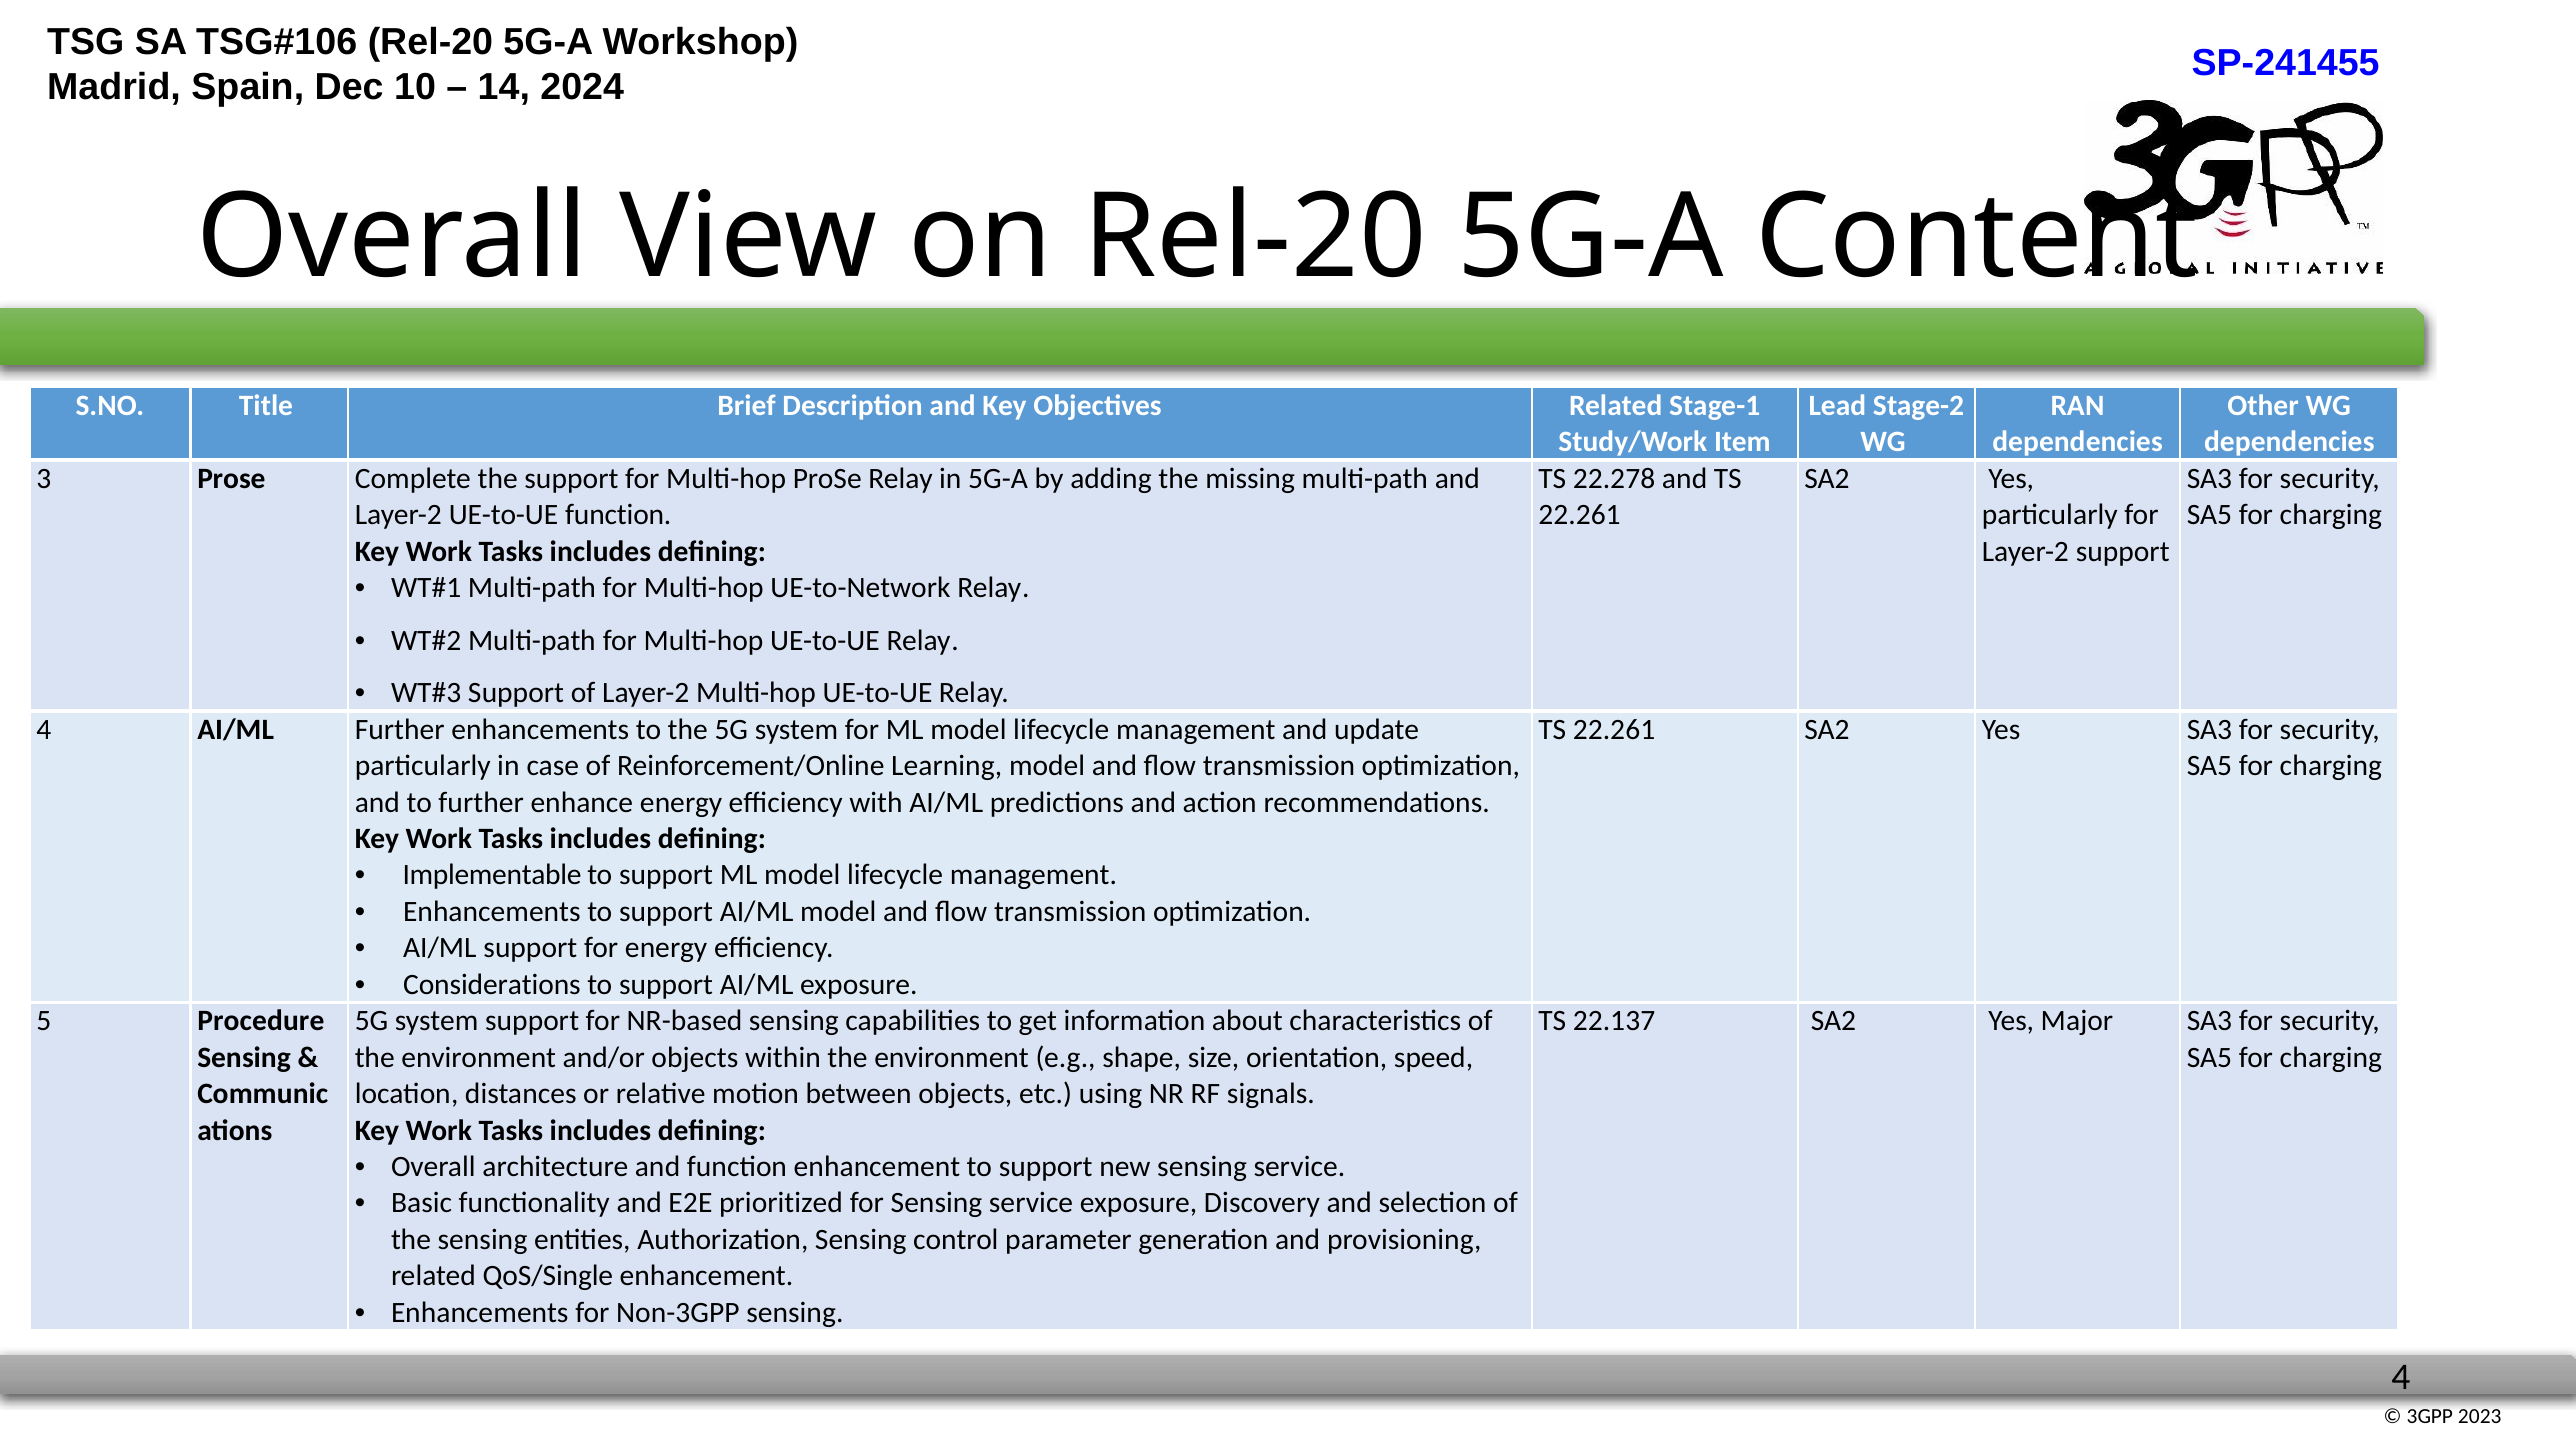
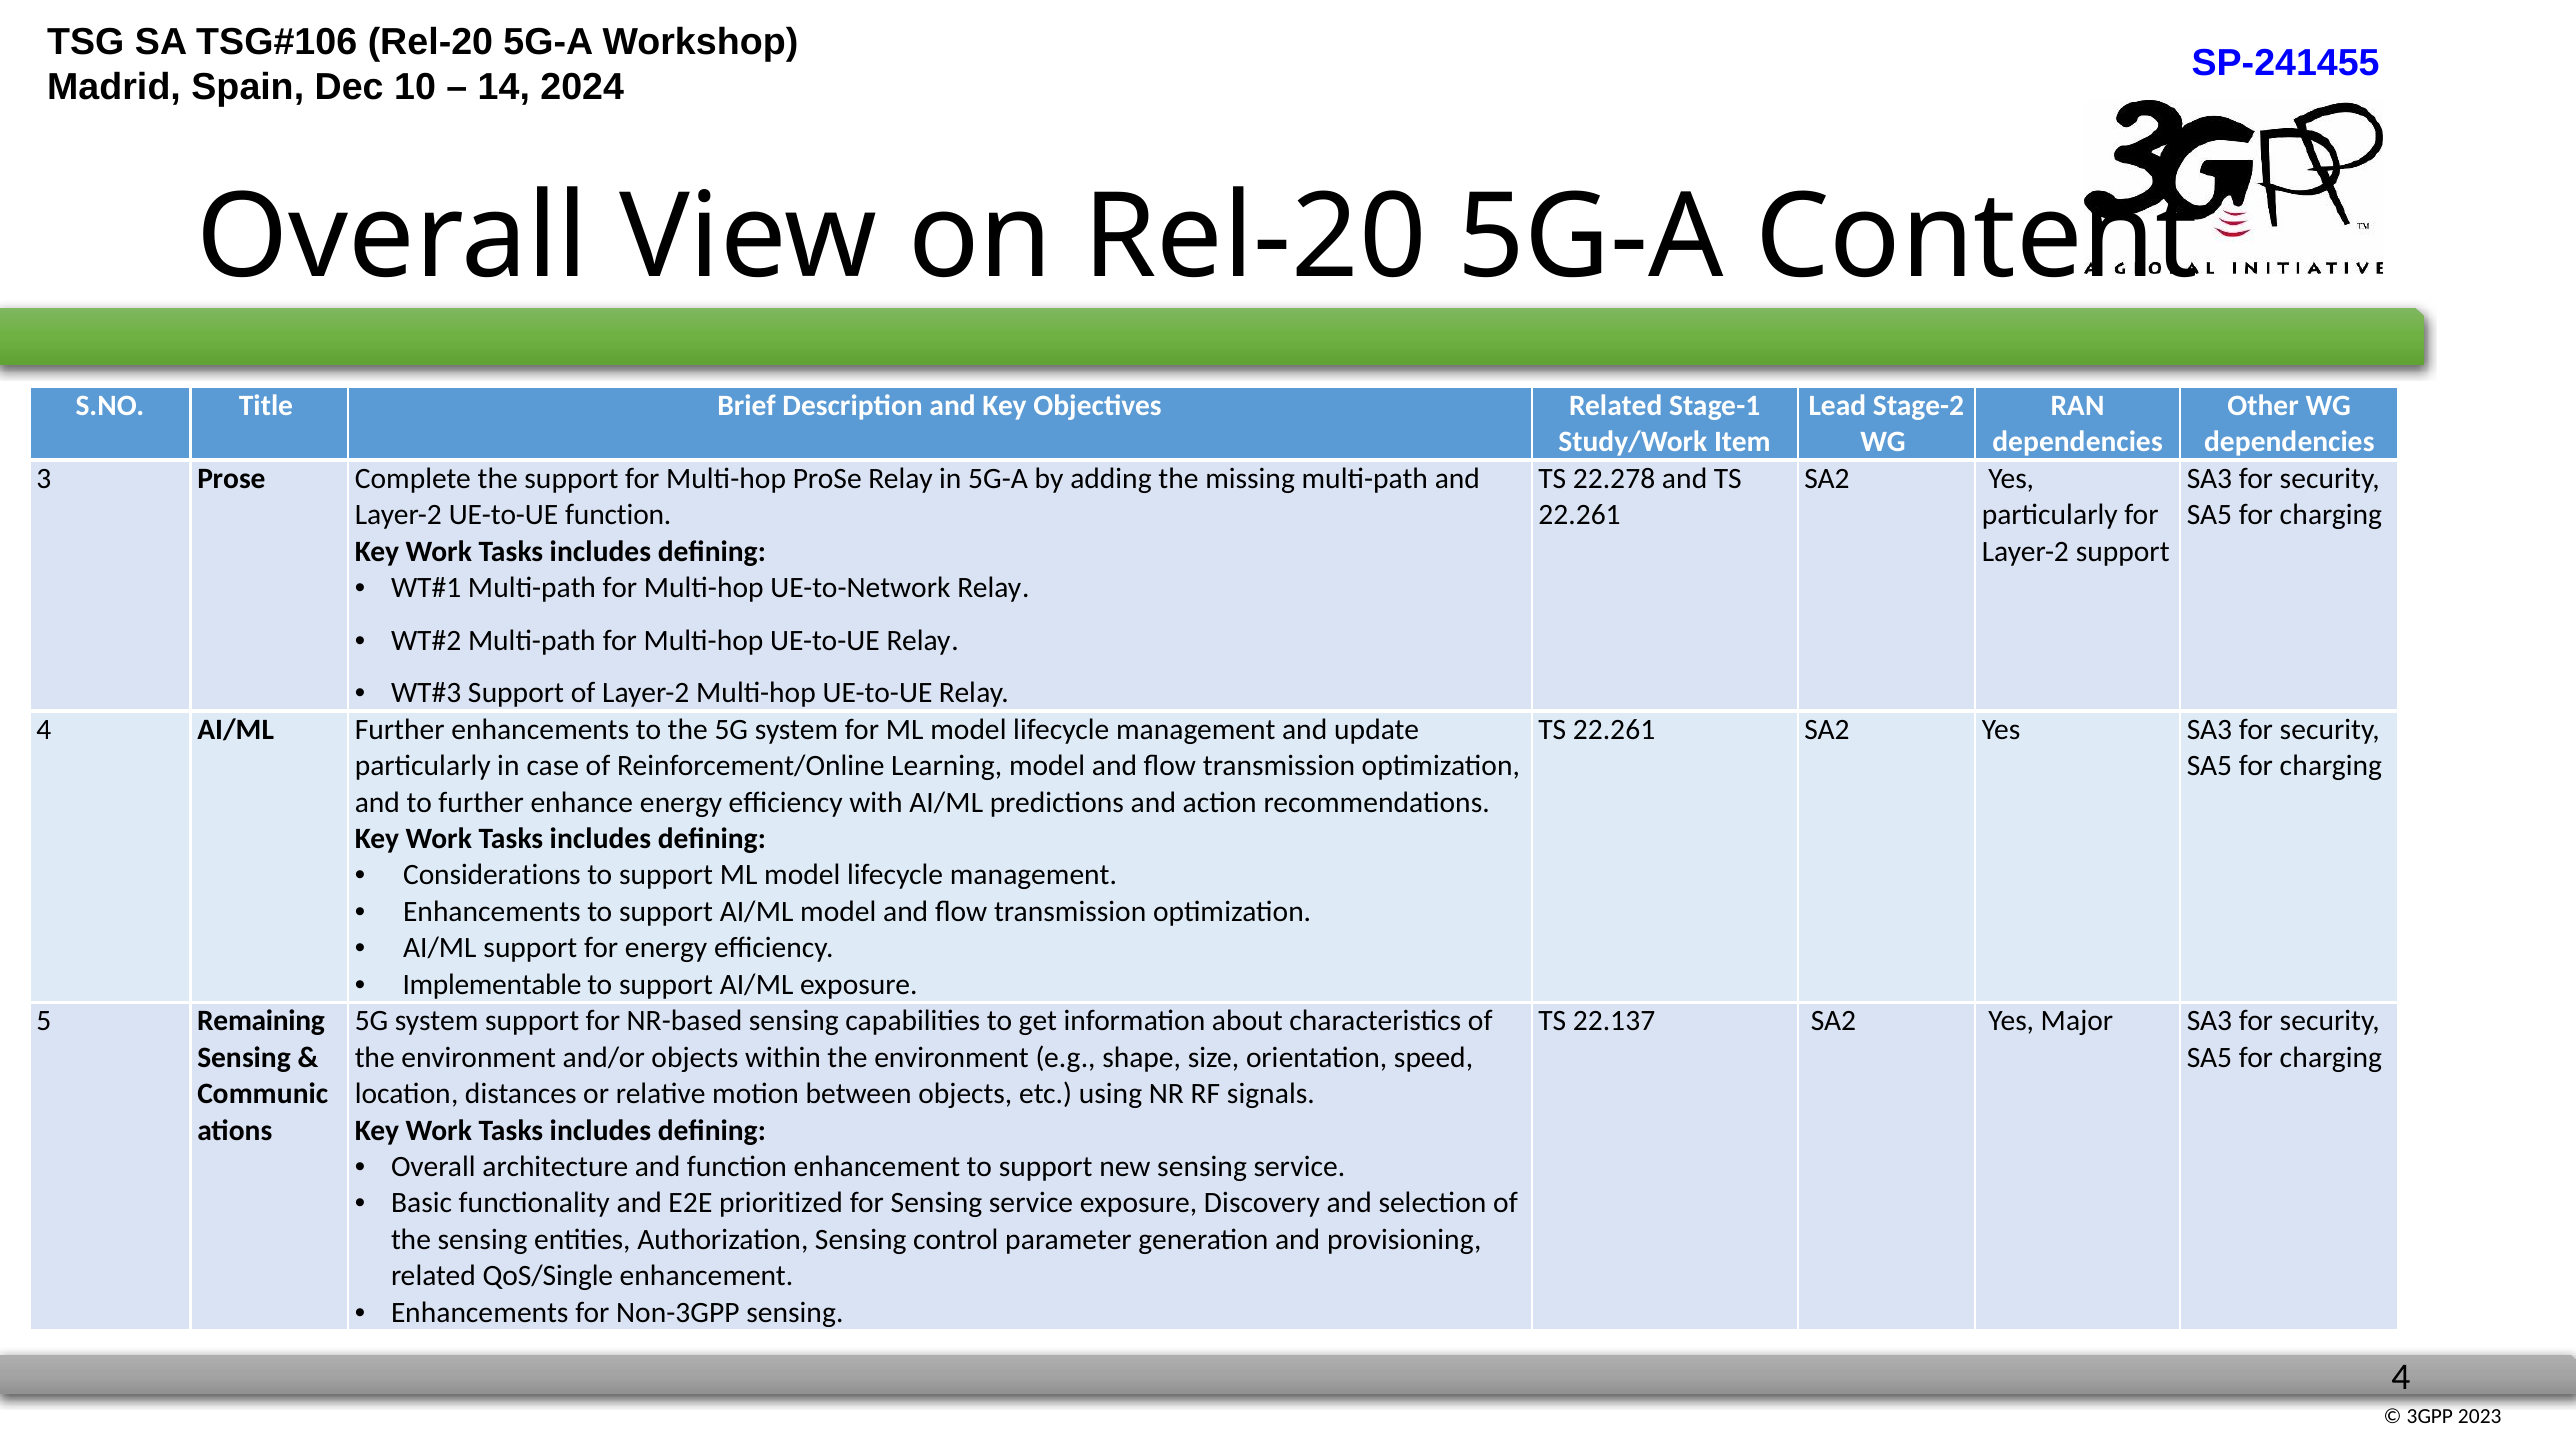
Implementable: Implementable -> Considerations
Considerations: Considerations -> Implementable
Procedure: Procedure -> Remaining
